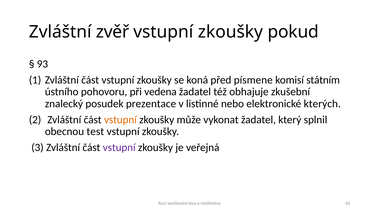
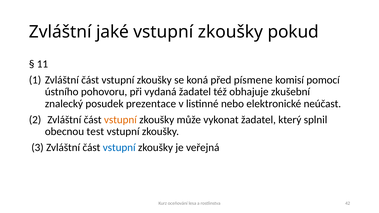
zvěř: zvěř -> jaké
93: 93 -> 11
státním: státním -> pomocí
vedena: vedena -> vydaná
kterých: kterých -> neúčast
vstupní at (119, 148) colour: purple -> blue
